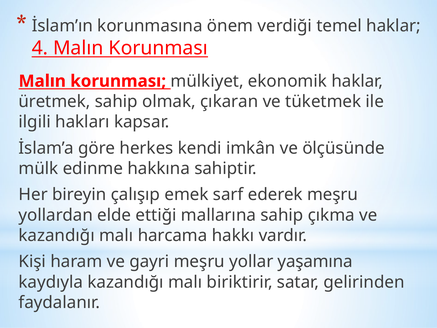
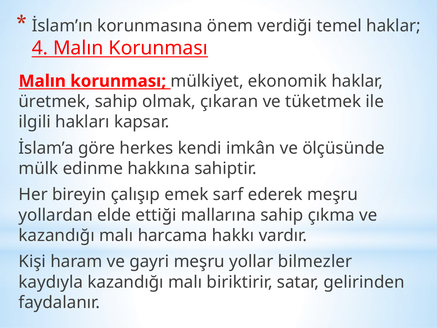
yaşamına: yaşamına -> bilmezler
